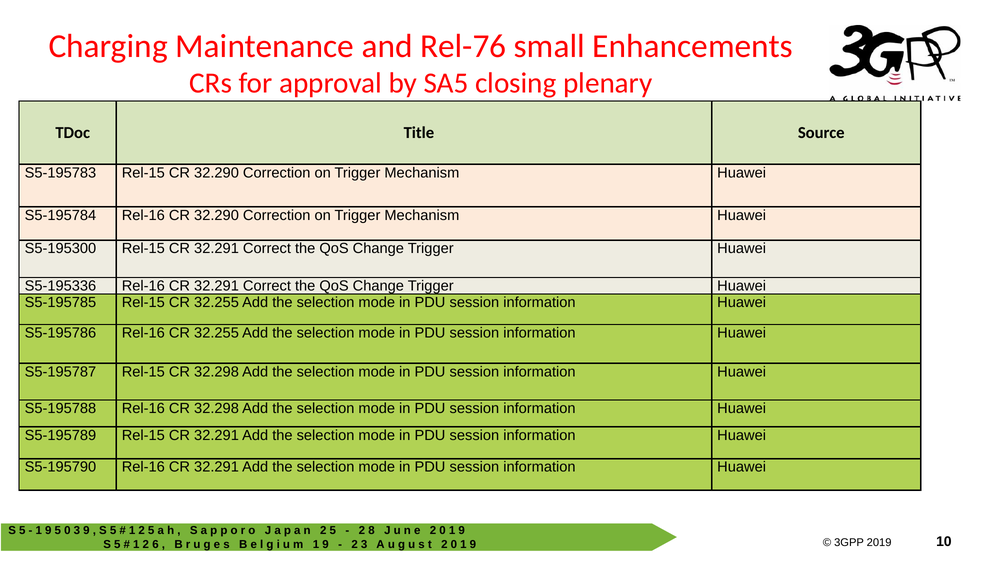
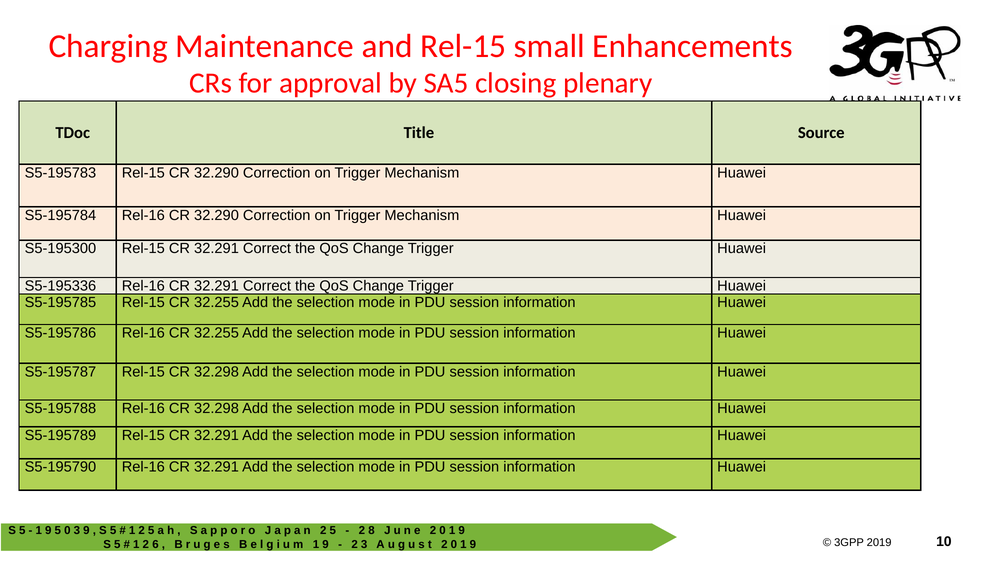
and Rel-76: Rel-76 -> Rel-15
